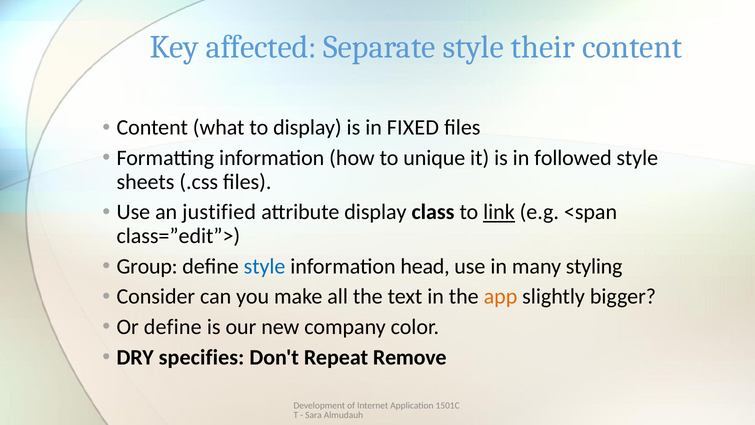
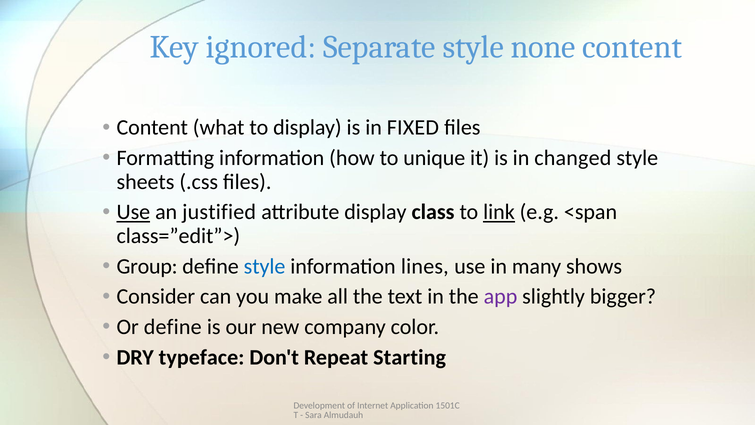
affected: affected -> ignored
their: their -> none
followed: followed -> changed
Use at (133, 212) underline: none -> present
head: head -> lines
styling: styling -> shows
app colour: orange -> purple
specifies: specifies -> typeface
Remove: Remove -> Starting
